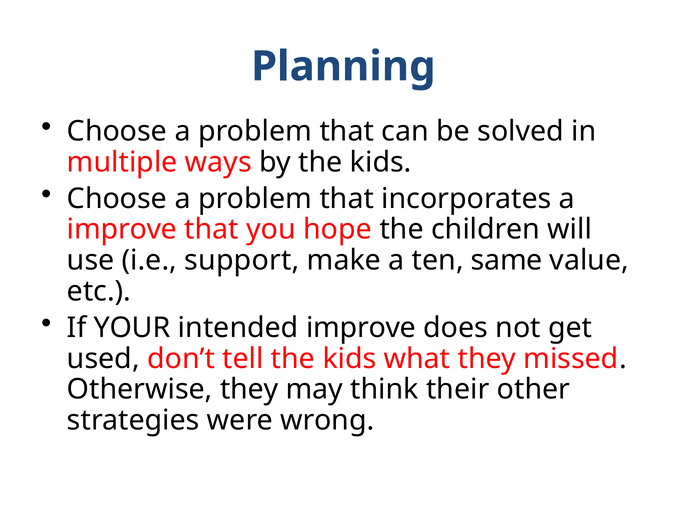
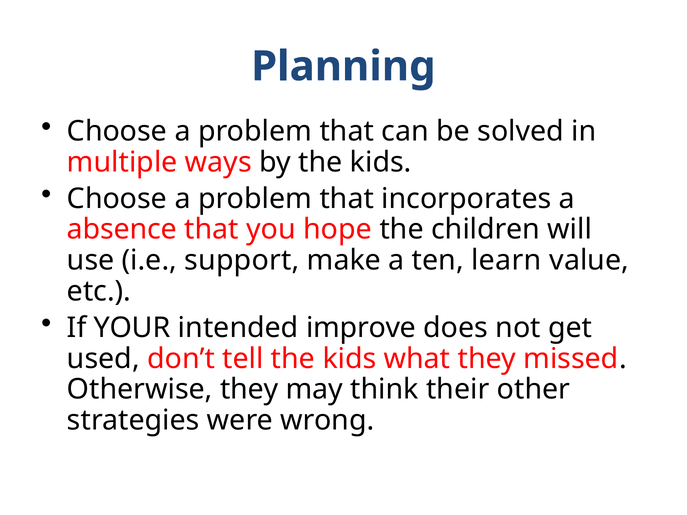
improve at (122, 230): improve -> absence
same: same -> learn
